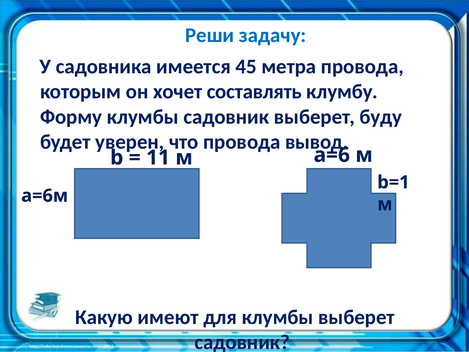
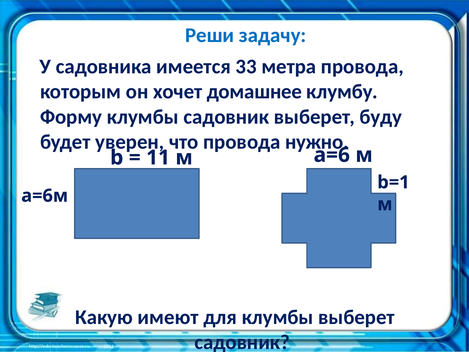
45: 45 -> 33
составлять: составлять -> домашнее
вывод: вывод -> нужно
